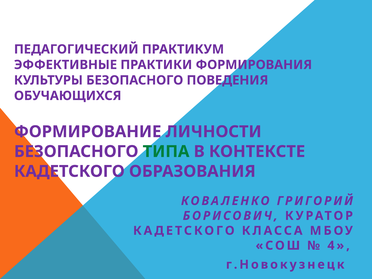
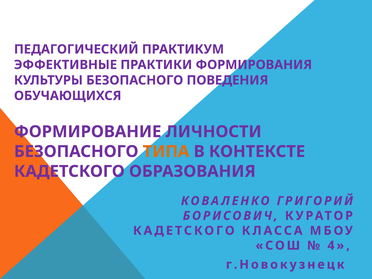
ТИПА colour: green -> orange
